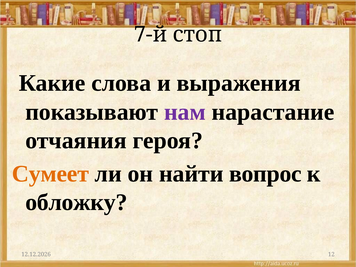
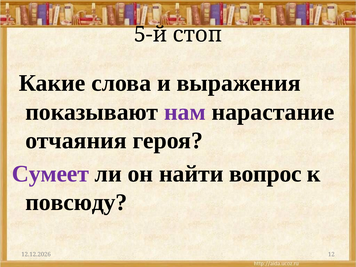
7-й: 7-й -> 5-й
Сумеет colour: orange -> purple
обложку: обложку -> повсюду
